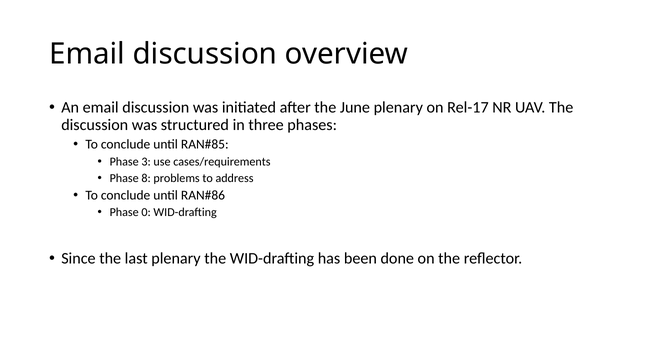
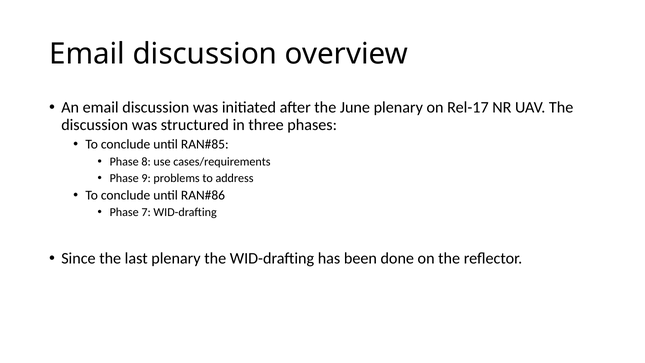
3: 3 -> 8
8: 8 -> 9
0: 0 -> 7
